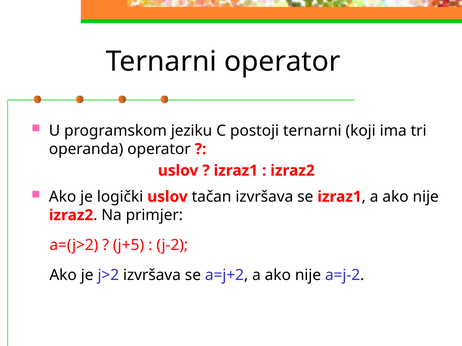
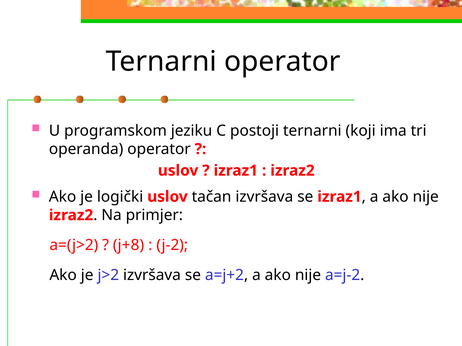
j+5: j+5 -> j+8
